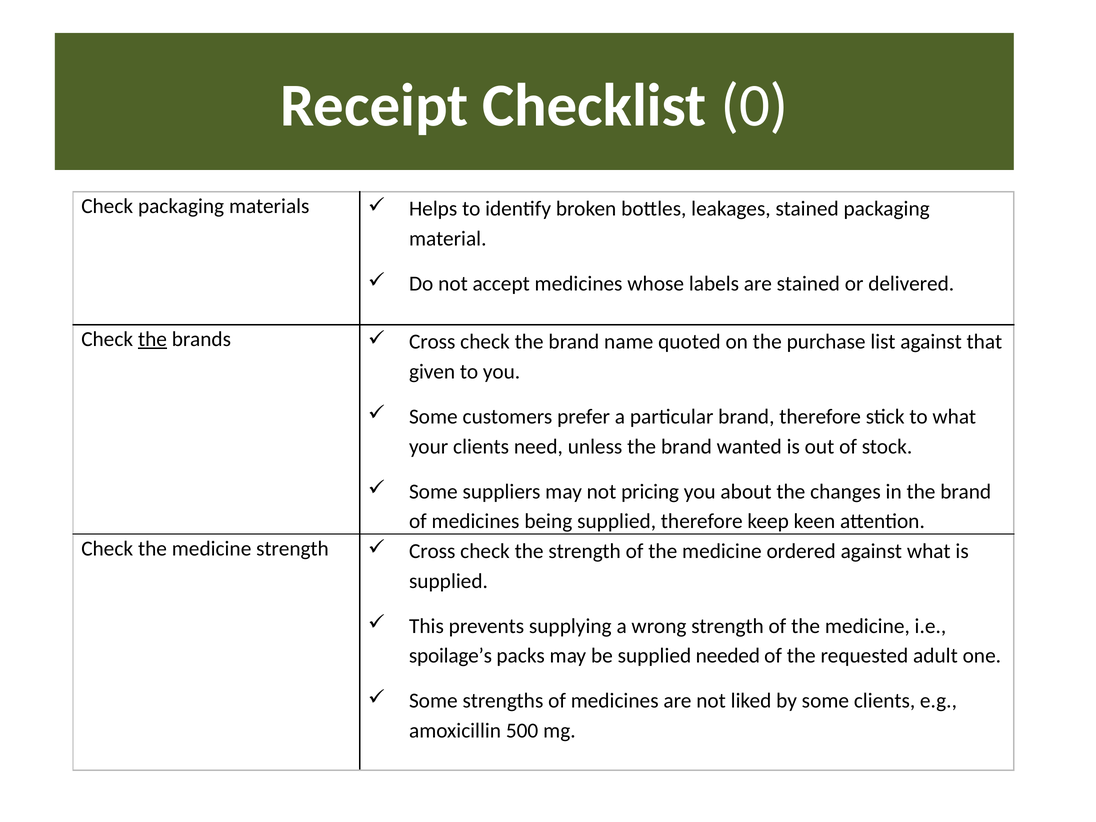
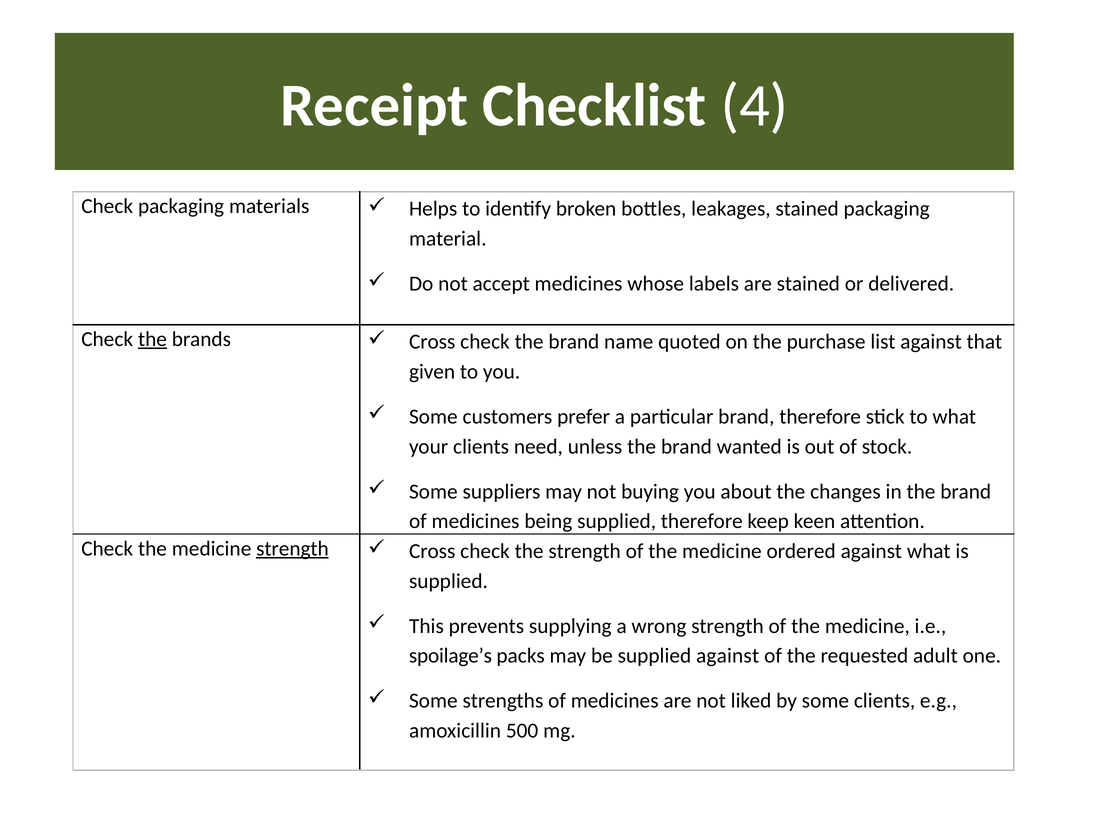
0: 0 -> 4
pricing: pricing -> buying
strength at (292, 549) underline: none -> present
supplied needed: needed -> against
